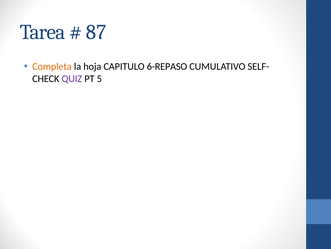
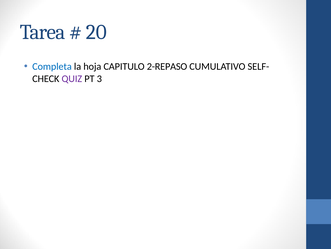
87: 87 -> 20
Completa colour: orange -> blue
6-REPASO: 6-REPASO -> 2-REPASO
5: 5 -> 3
